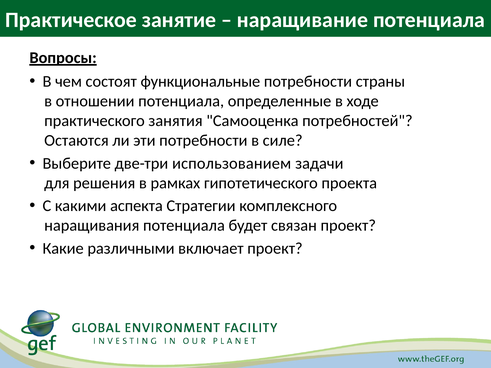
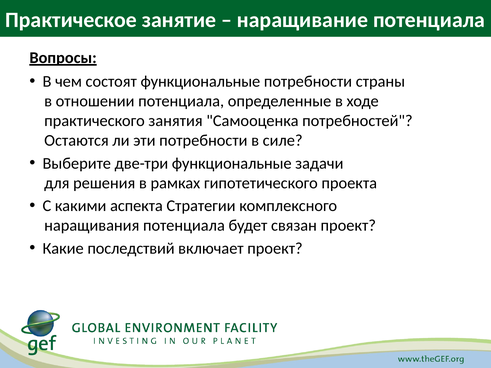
две-три использованием: использованием -> функциональные
различными: различными -> последствий
